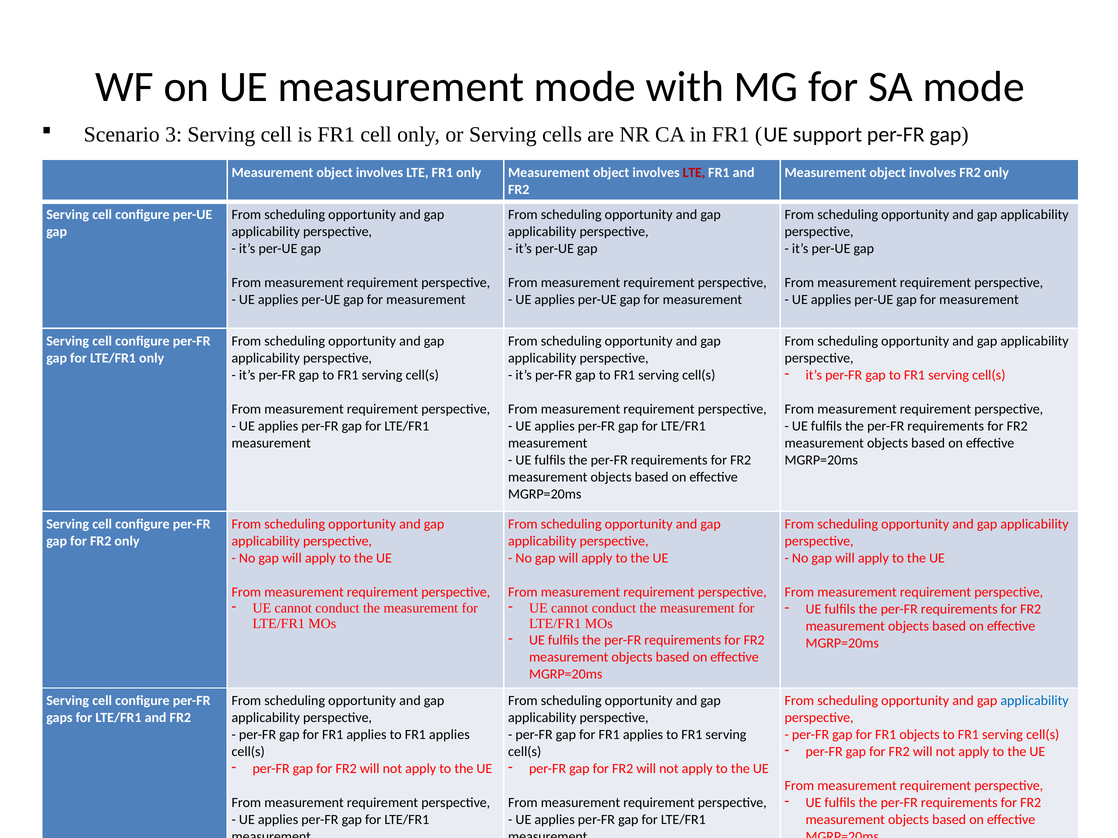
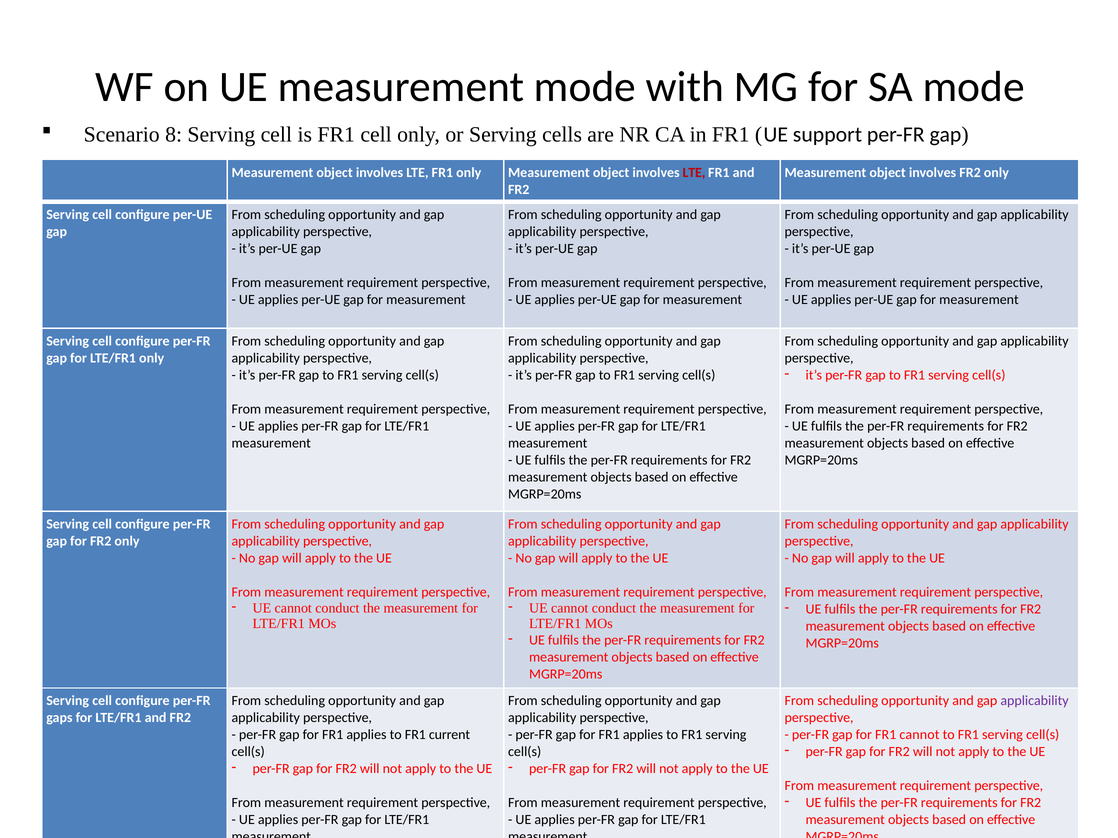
3: 3 -> 8
applicability at (1035, 701) colour: blue -> purple
to FR1 applies: applies -> current
FR1 objects: objects -> cannot
